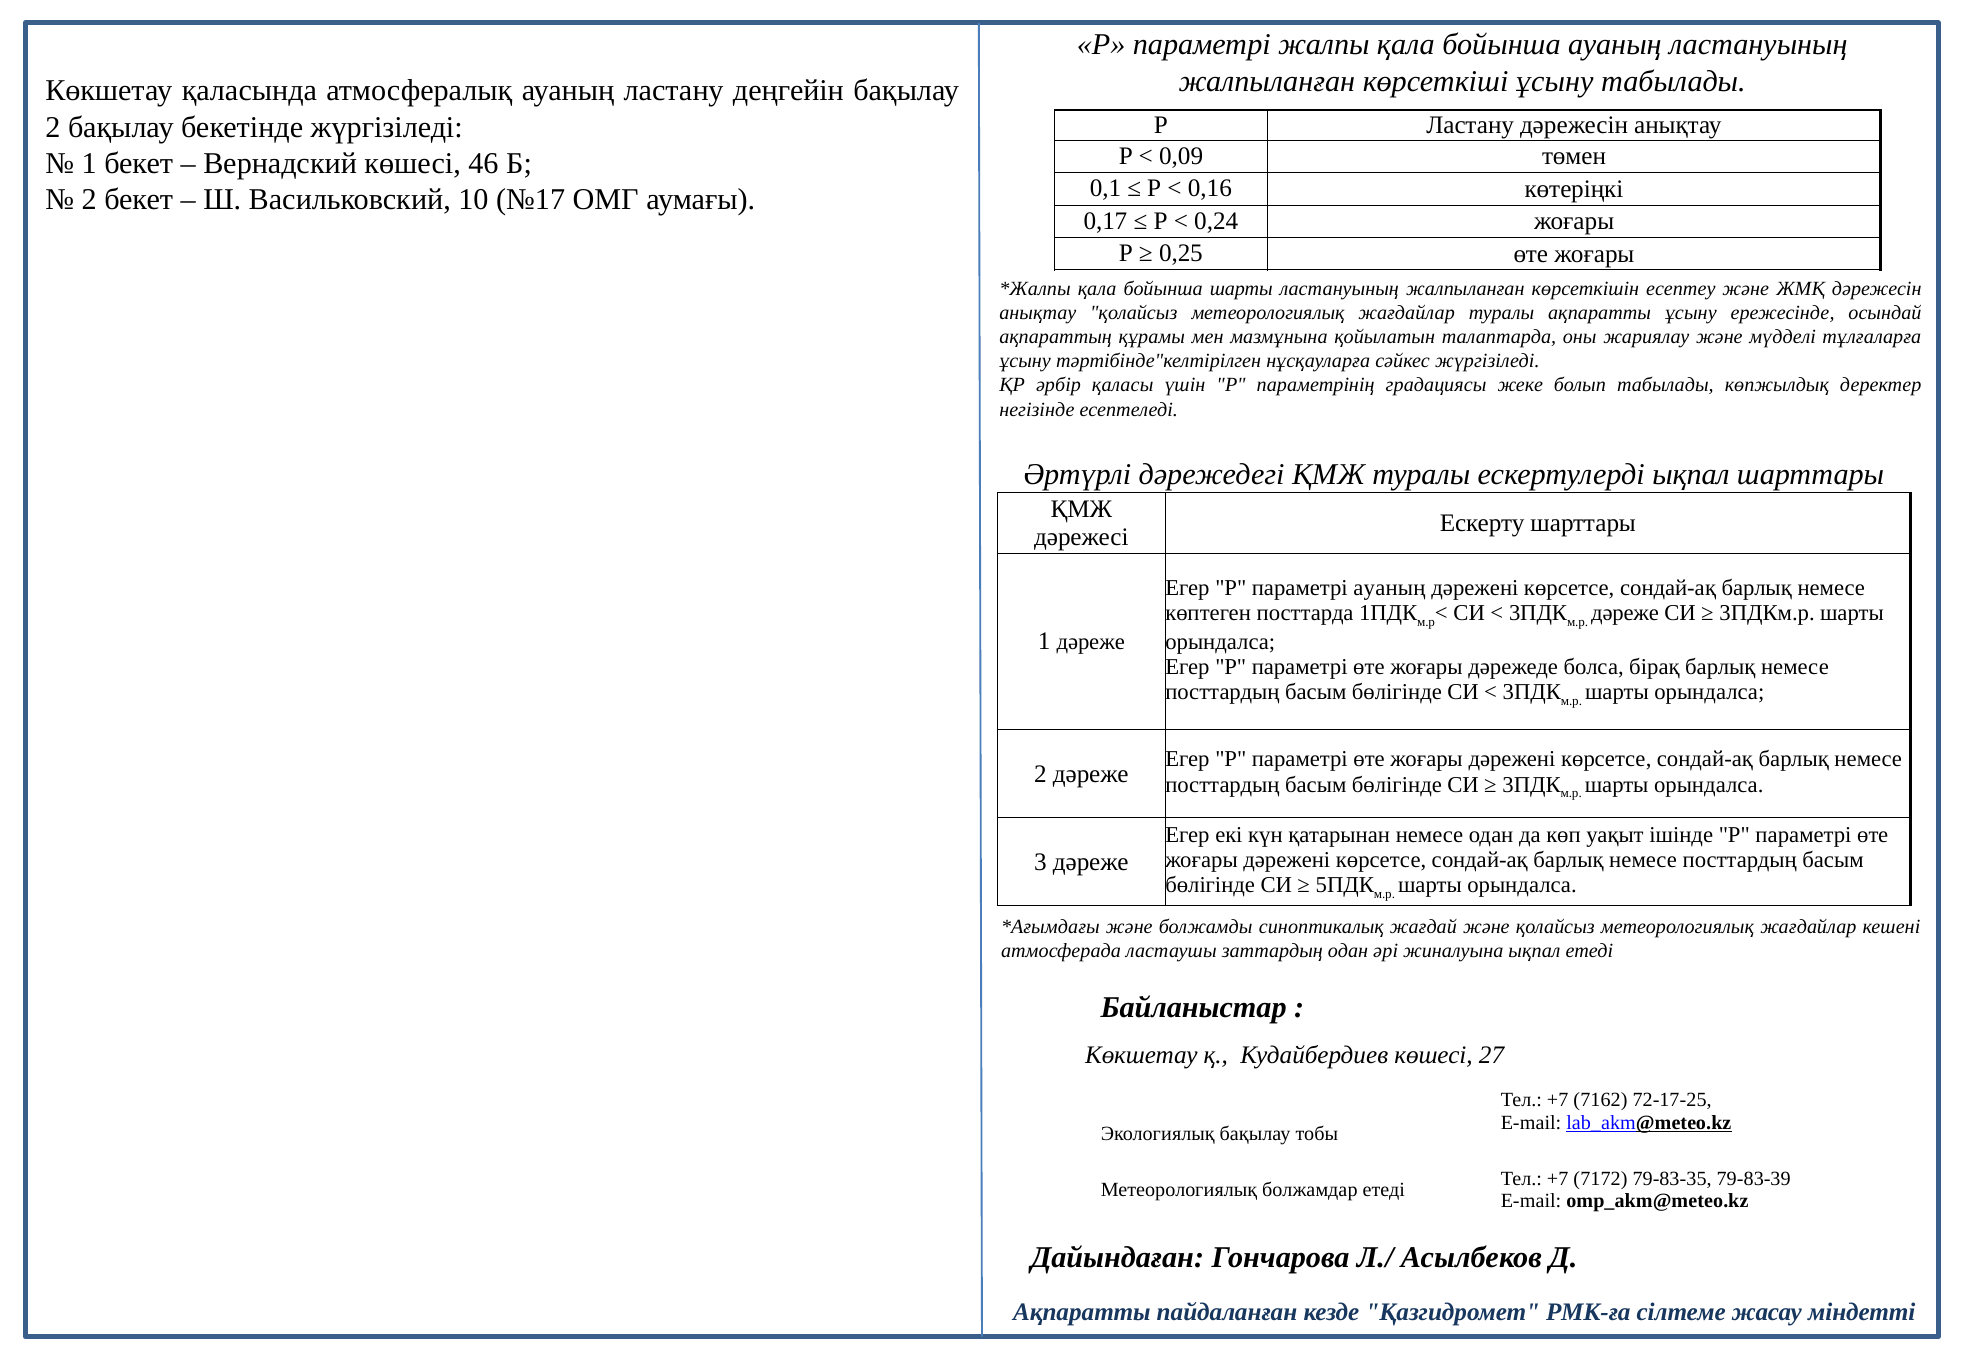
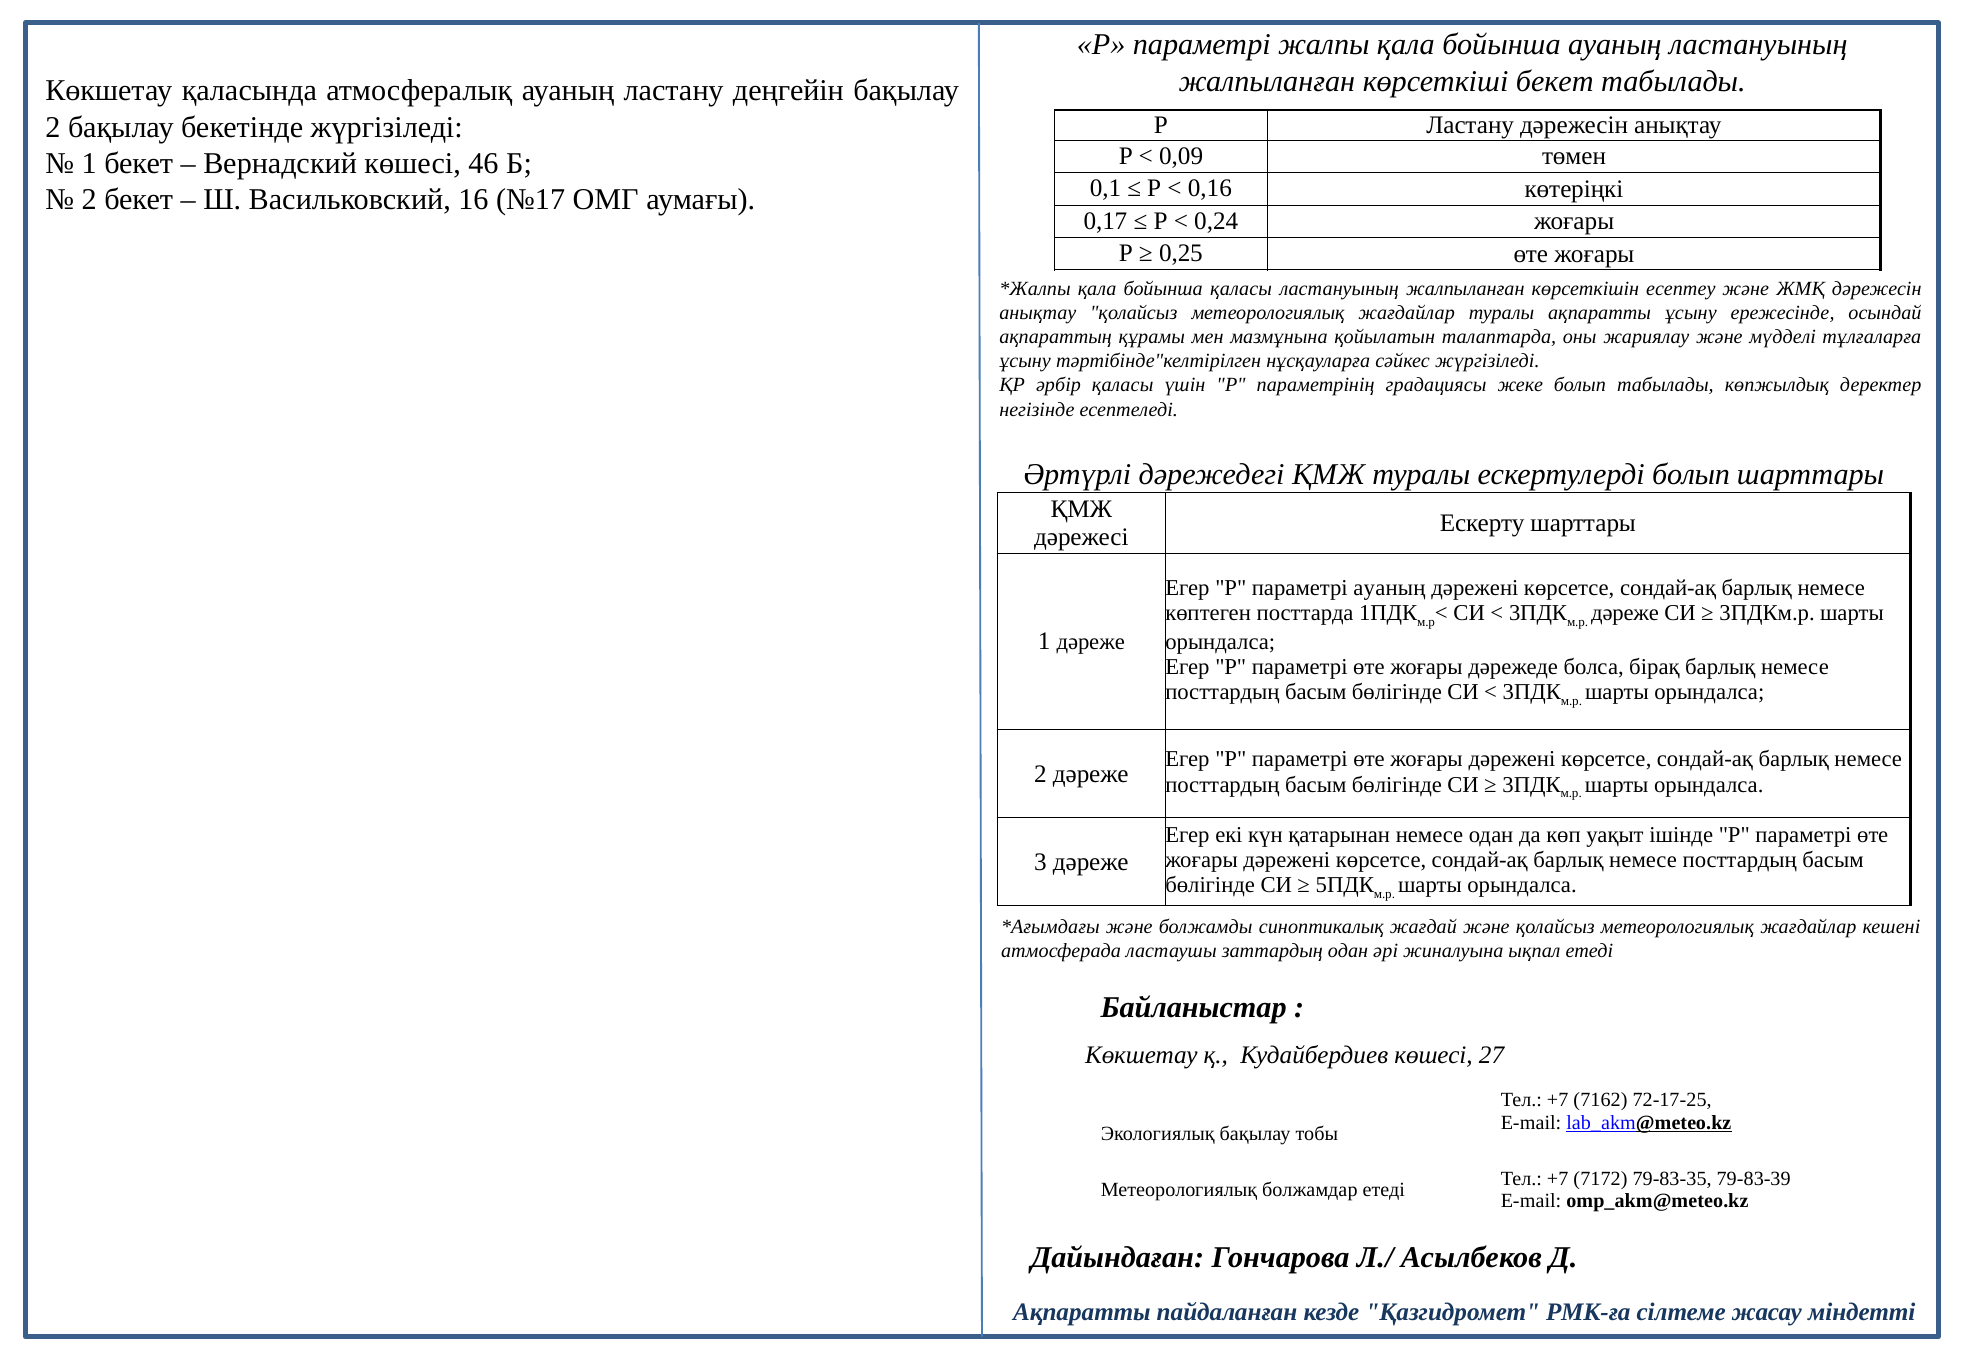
көрсеткіші ұсыну: ұсыну -> бекет
10: 10 -> 16
бойынша шарты: шарты -> қаласы
ескертулерді ықпал: ықпал -> болып
